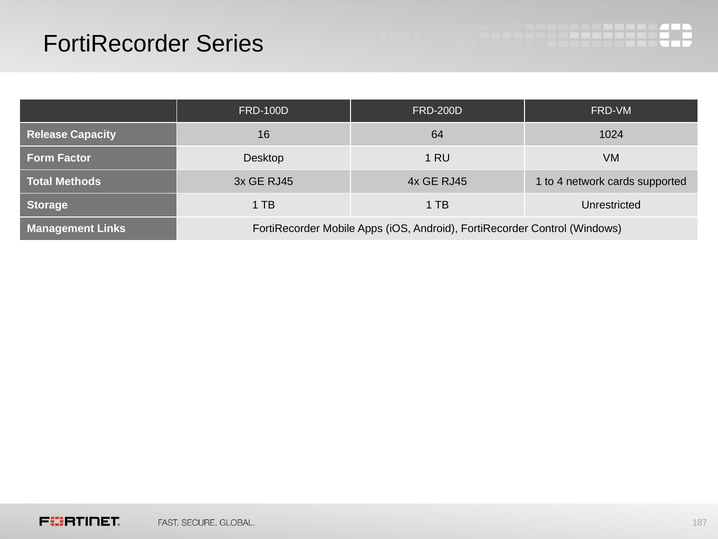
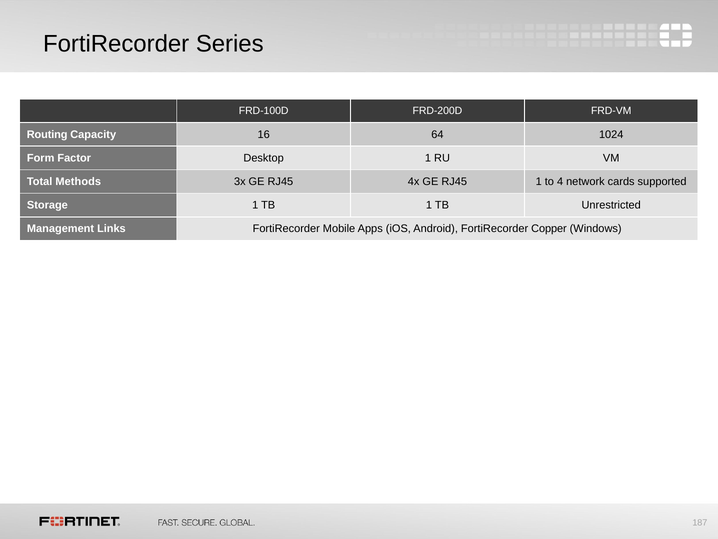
Release: Release -> Routing
Control: Control -> Copper
